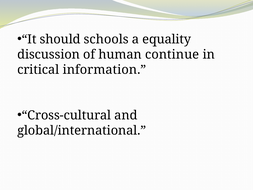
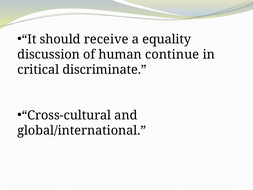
schools: schools -> receive
information: information -> discriminate
